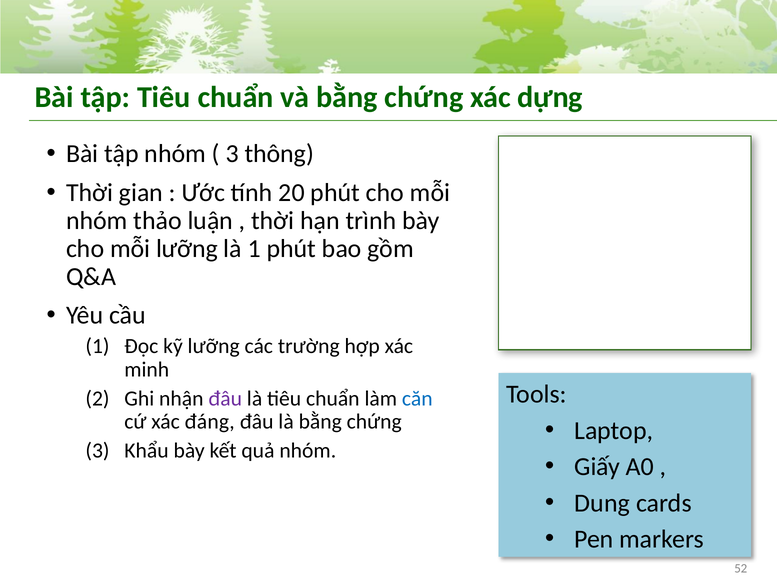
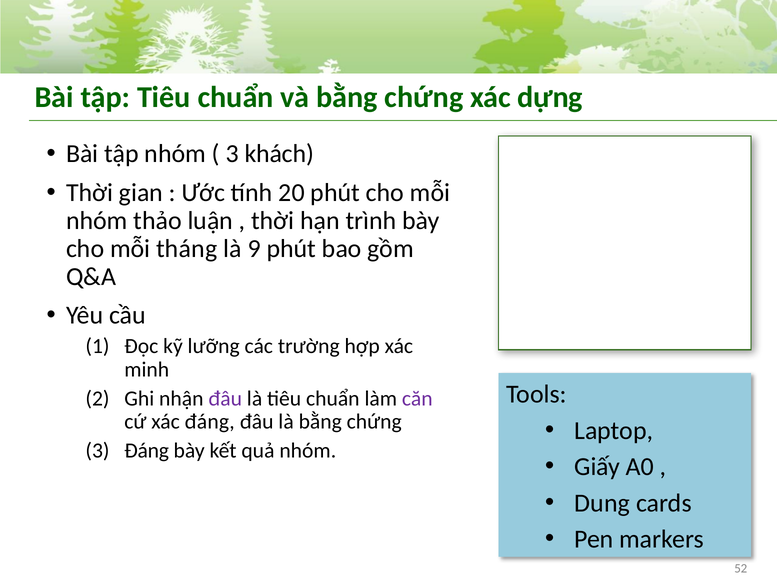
thông: thông -> khách
mỗi lưỡng: lưỡng -> tháng
là 1: 1 -> 9
căn colour: blue -> purple
3 Khẩu: Khẩu -> Đáng
